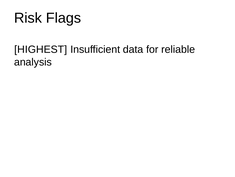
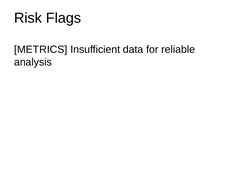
HIGHEST: HIGHEST -> METRICS
